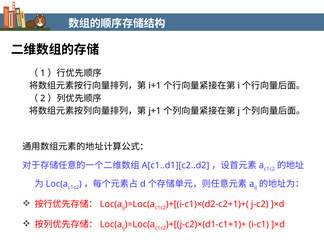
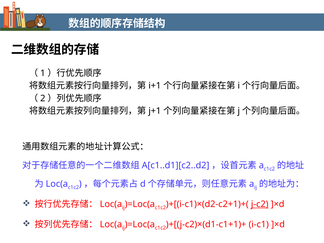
j-c2 underline: none -> present
